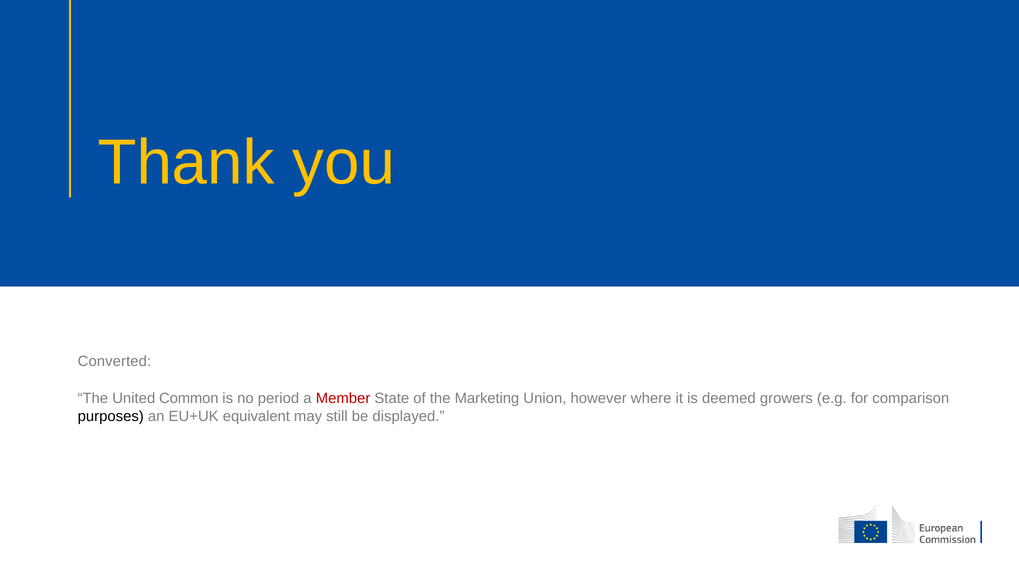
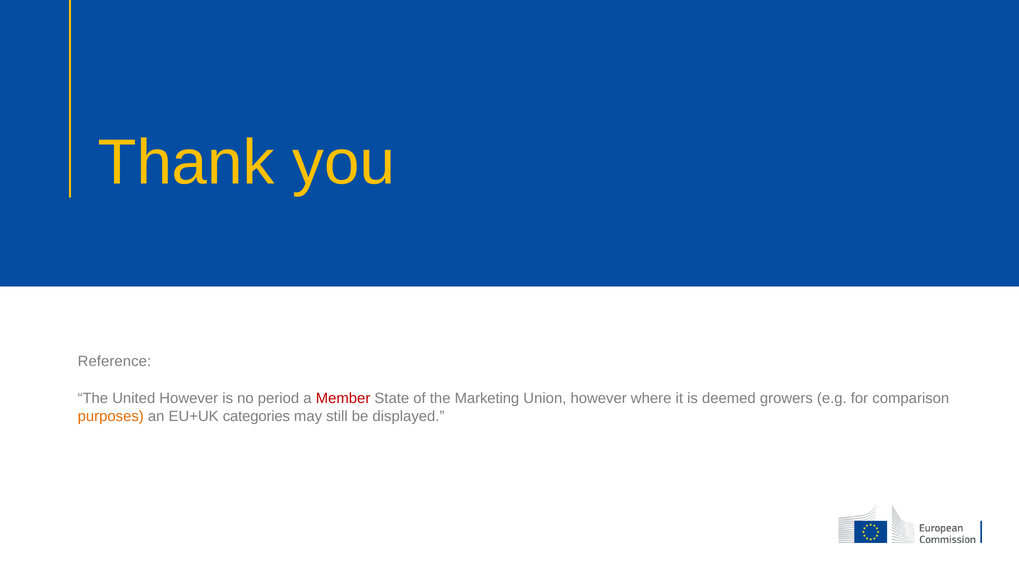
Converted: Converted -> Reference
United Common: Common -> However
purposes colour: black -> orange
equivalent: equivalent -> categories
